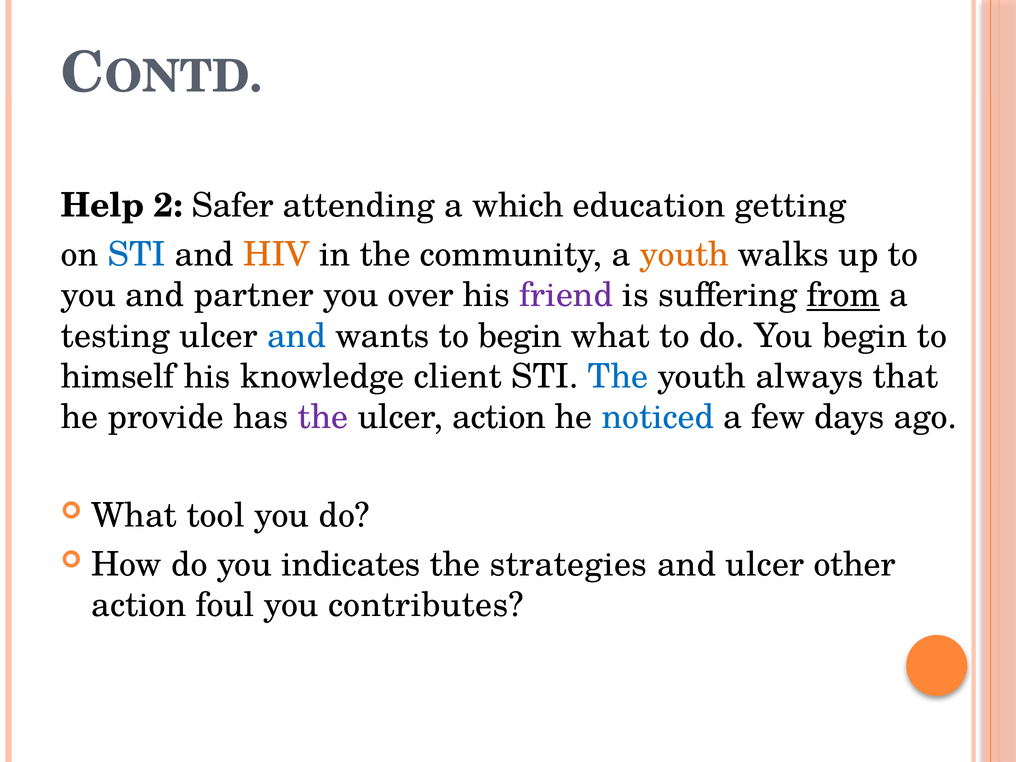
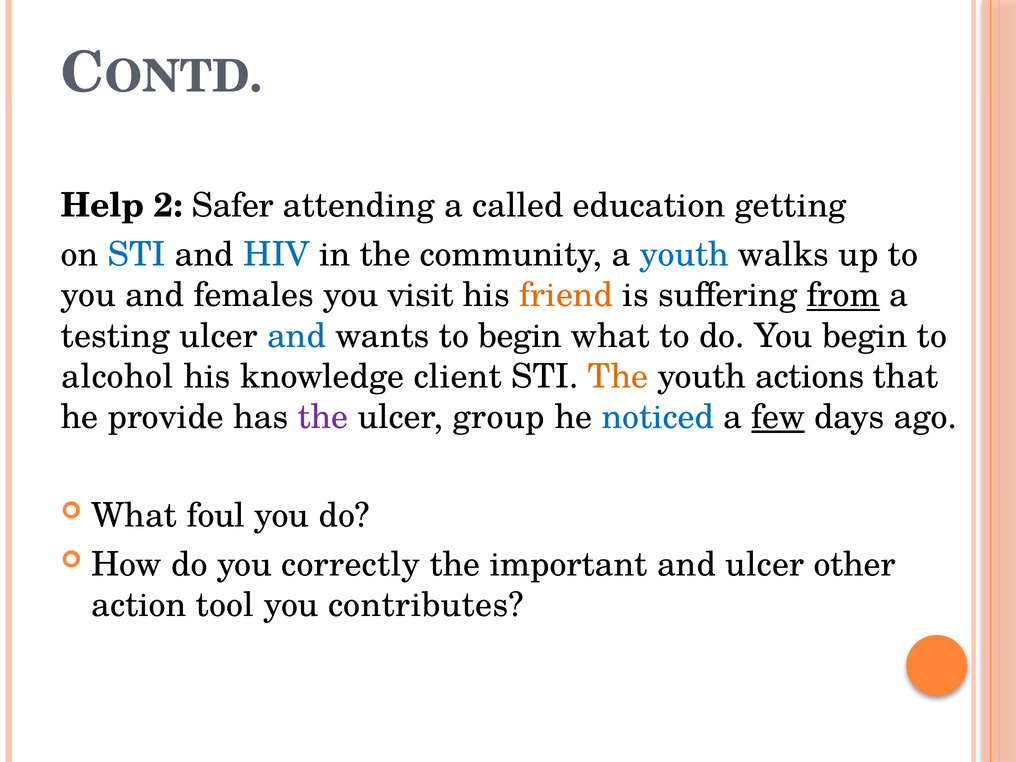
which: which -> called
HIV colour: orange -> blue
youth at (684, 255) colour: orange -> blue
partner: partner -> females
over: over -> visit
friend colour: purple -> orange
himself: himself -> alcohol
The at (618, 377) colour: blue -> orange
always: always -> actions
ulcer action: action -> group
few underline: none -> present
tool: tool -> foul
indicates: indicates -> correctly
strategies: strategies -> important
foul: foul -> tool
